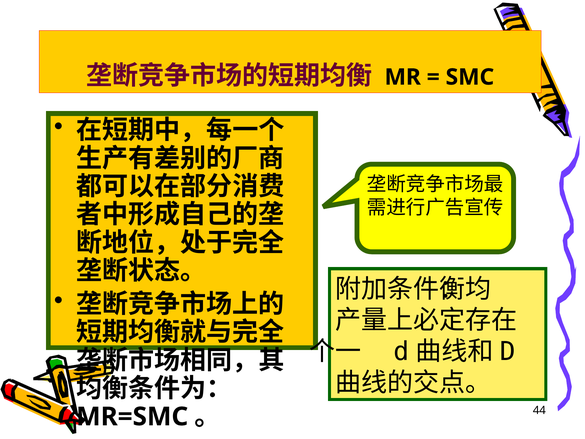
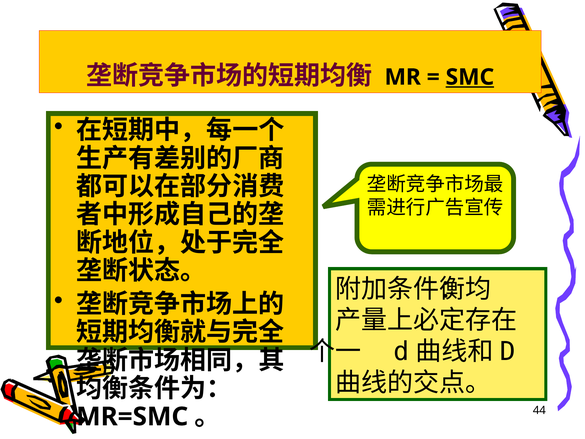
SMC underline: none -> present
